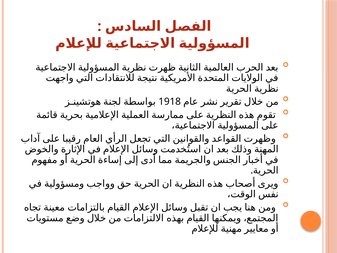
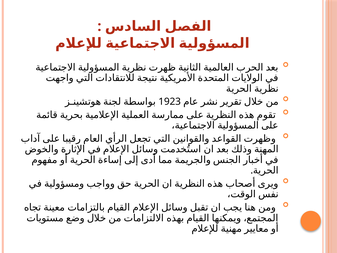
1918: 1918 -> 1923
